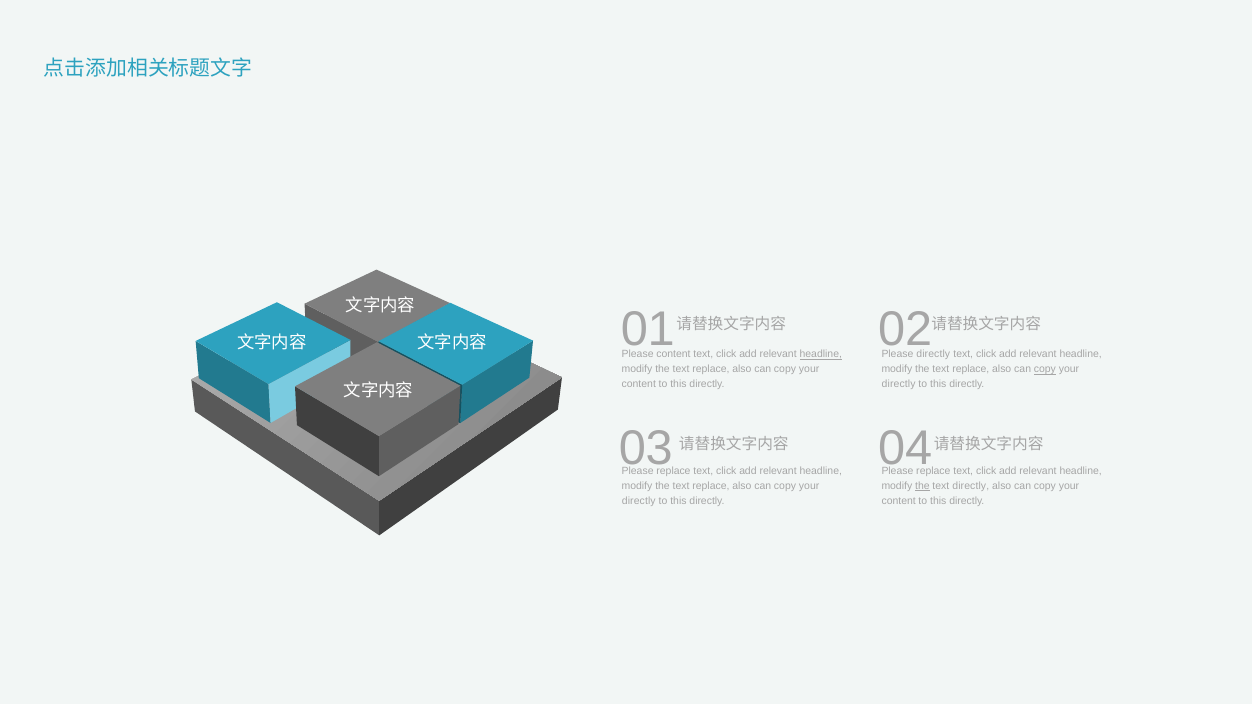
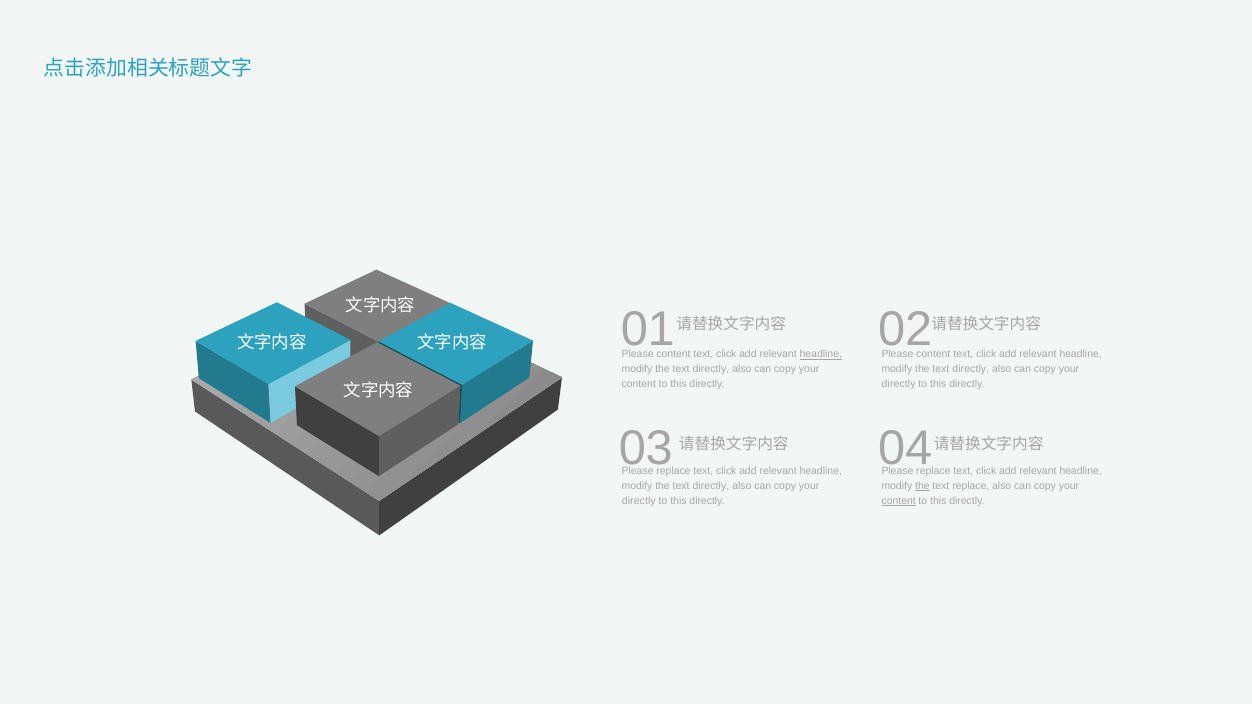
directly at (933, 355): directly -> content
replace at (711, 370): replace -> directly
replace at (971, 370): replace -> directly
copy at (1045, 370) underline: present -> none
replace at (711, 486): replace -> directly
text directly: directly -> replace
content at (899, 501) underline: none -> present
